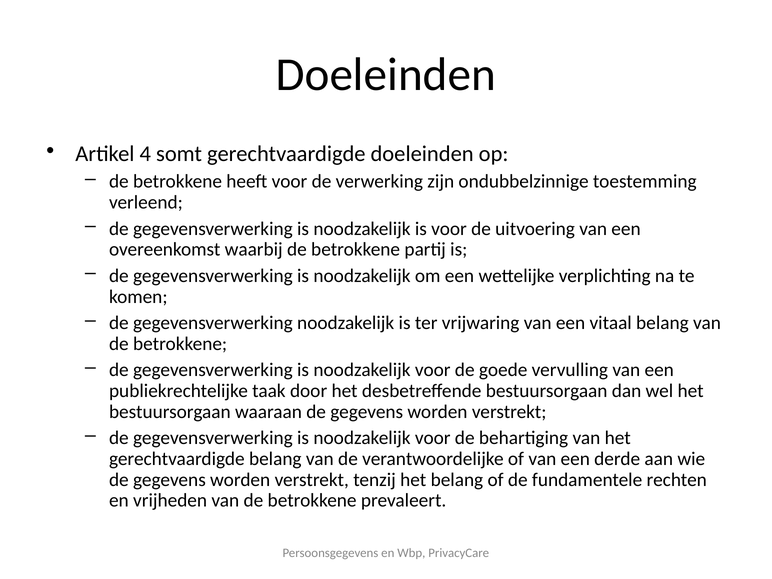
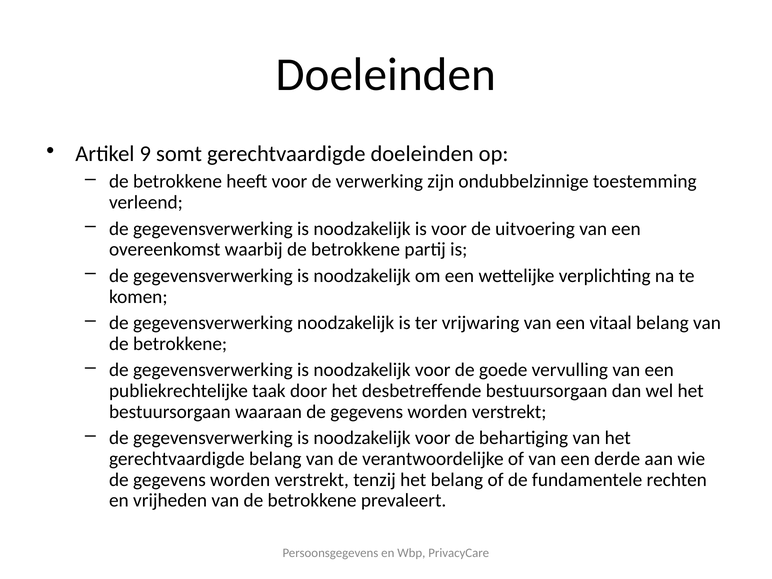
4: 4 -> 9
